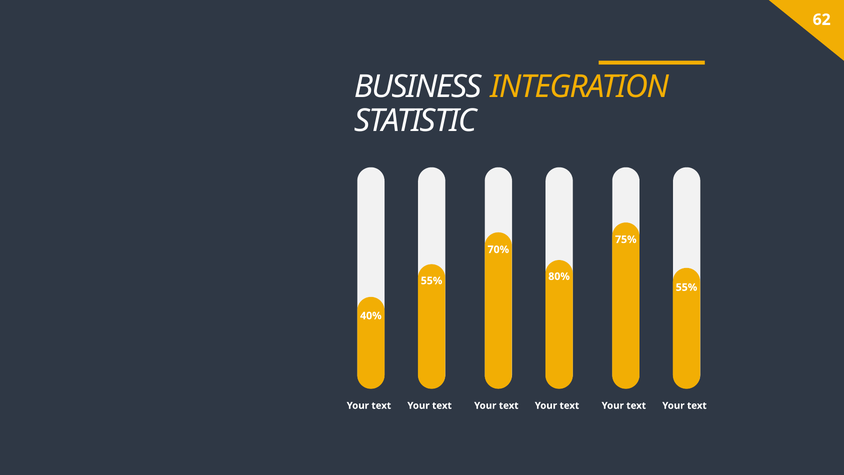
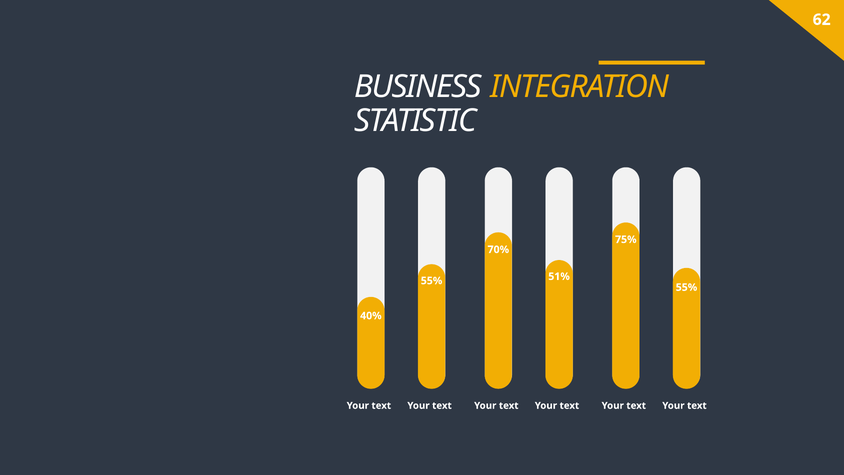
80%: 80% -> 51%
